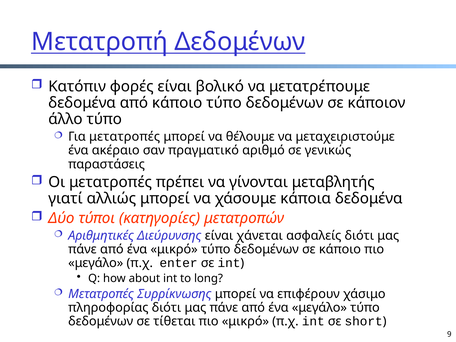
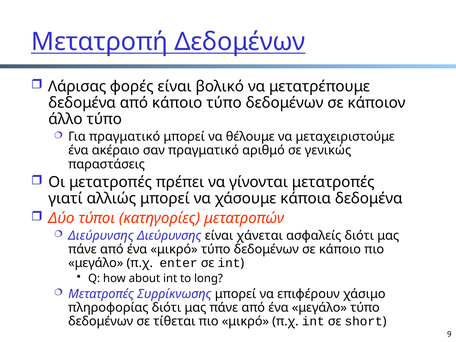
Κατόπιν: Κατόπιν -> Λάρισας
Για μετατροπές: μετατροπές -> πραγματικό
γίνονται μεταβλητής: μεταβλητής -> μετατροπές
Αριθμητικές at (101, 236): Αριθμητικές -> Διεύρυνσης
